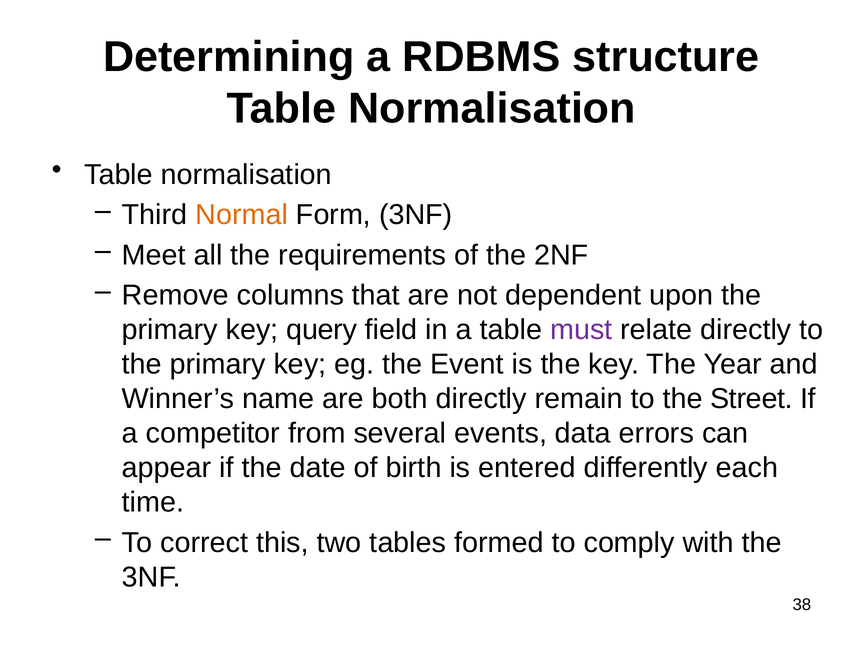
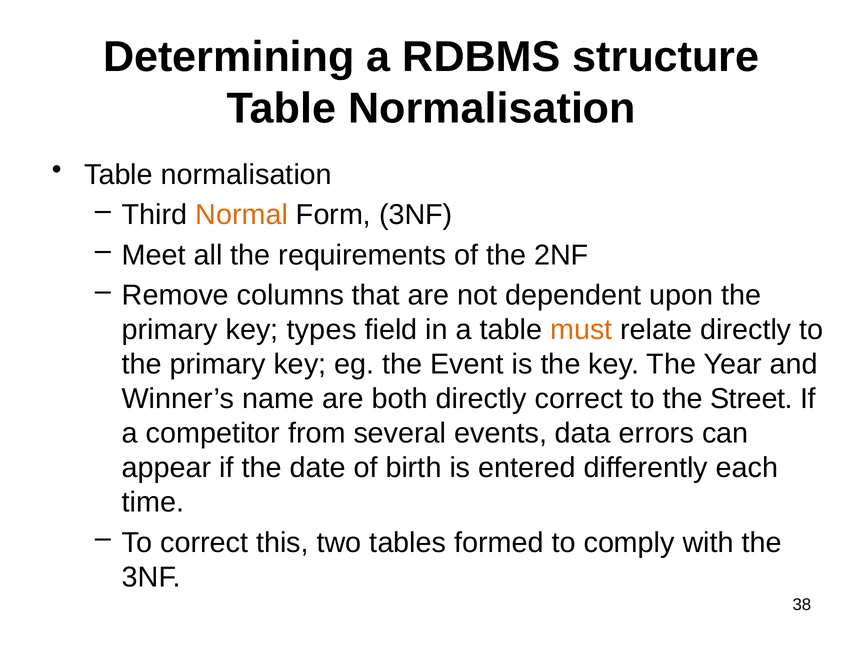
query: query -> types
must colour: purple -> orange
directly remain: remain -> correct
